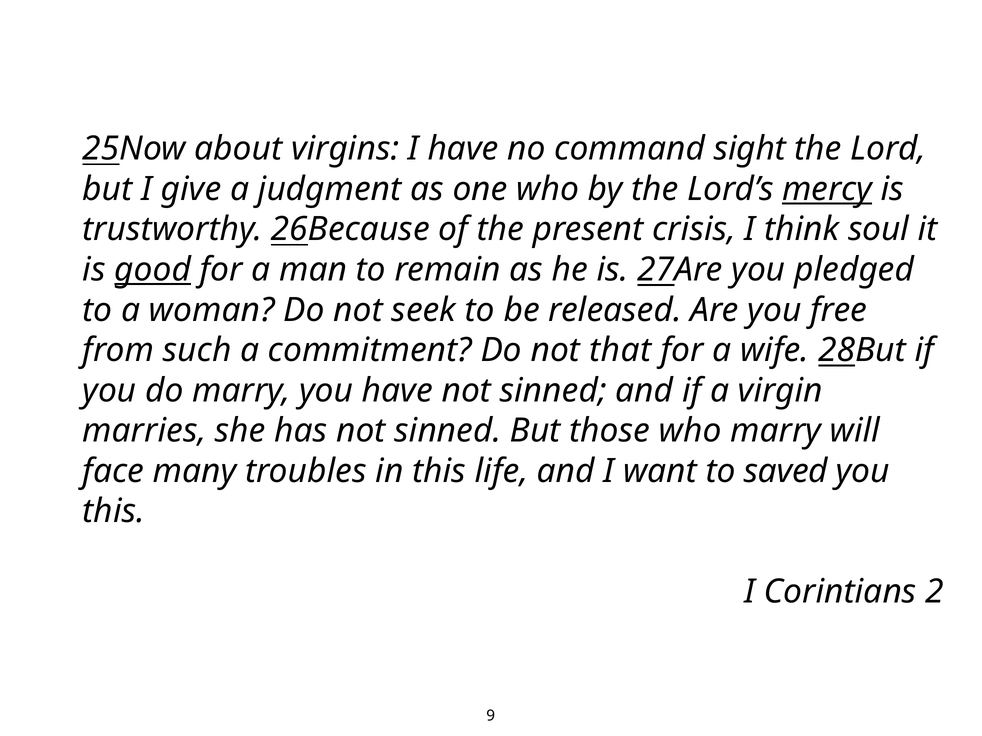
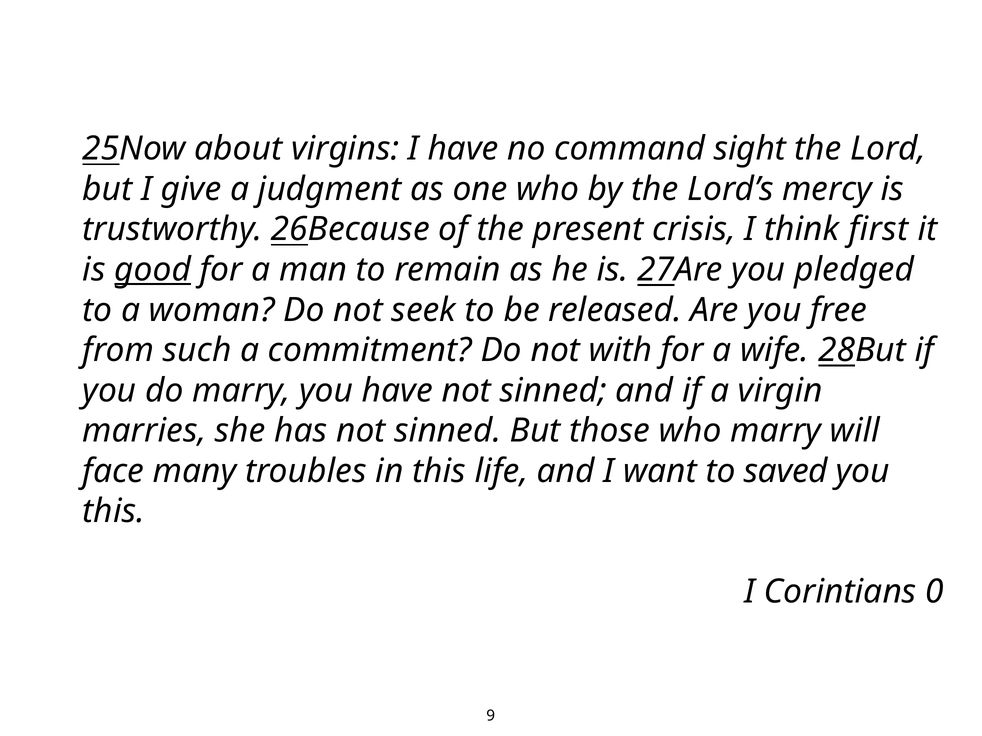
mercy underline: present -> none
soul: soul -> first
that: that -> with
2: 2 -> 0
